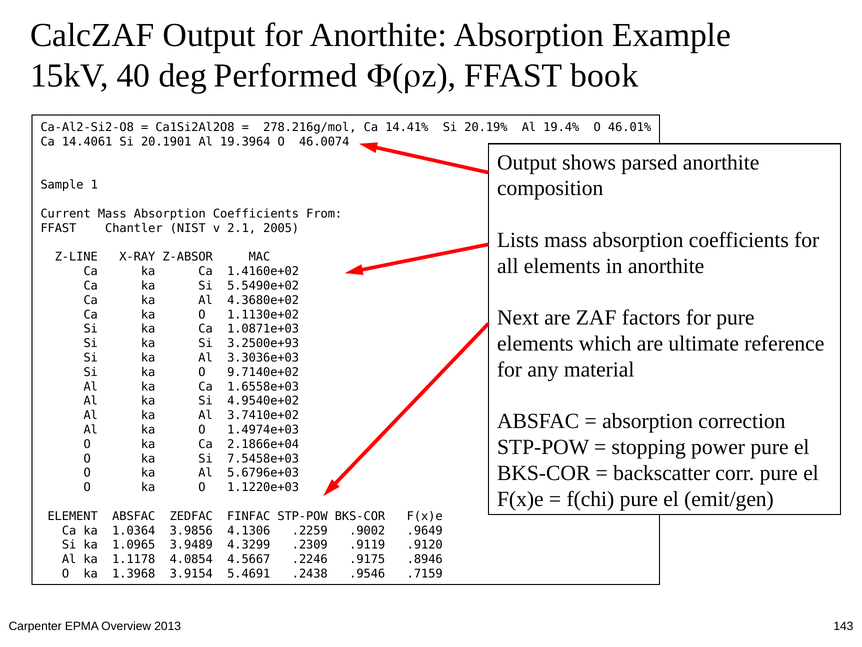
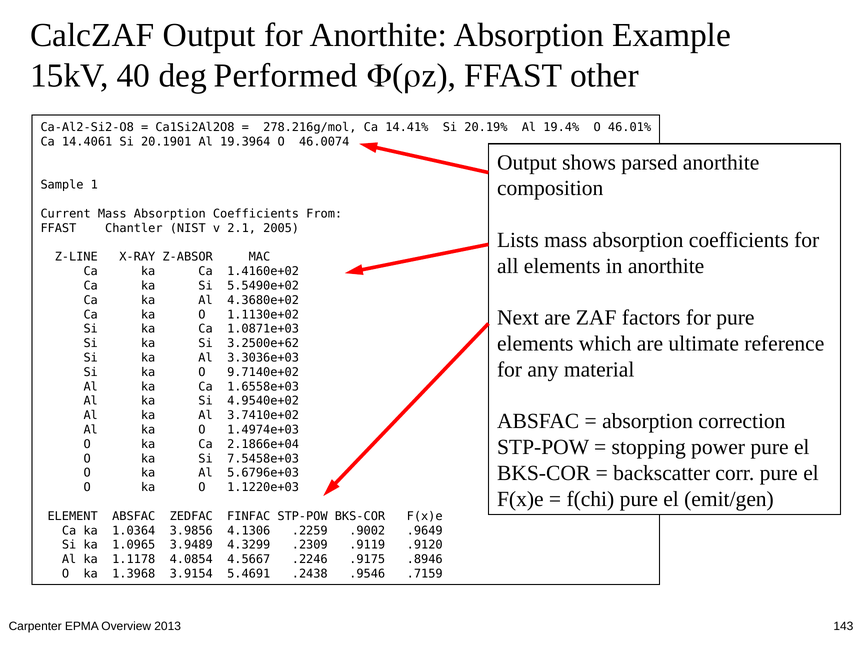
book: book -> other
3.2500e+93: 3.2500e+93 -> 3.2500e+62
